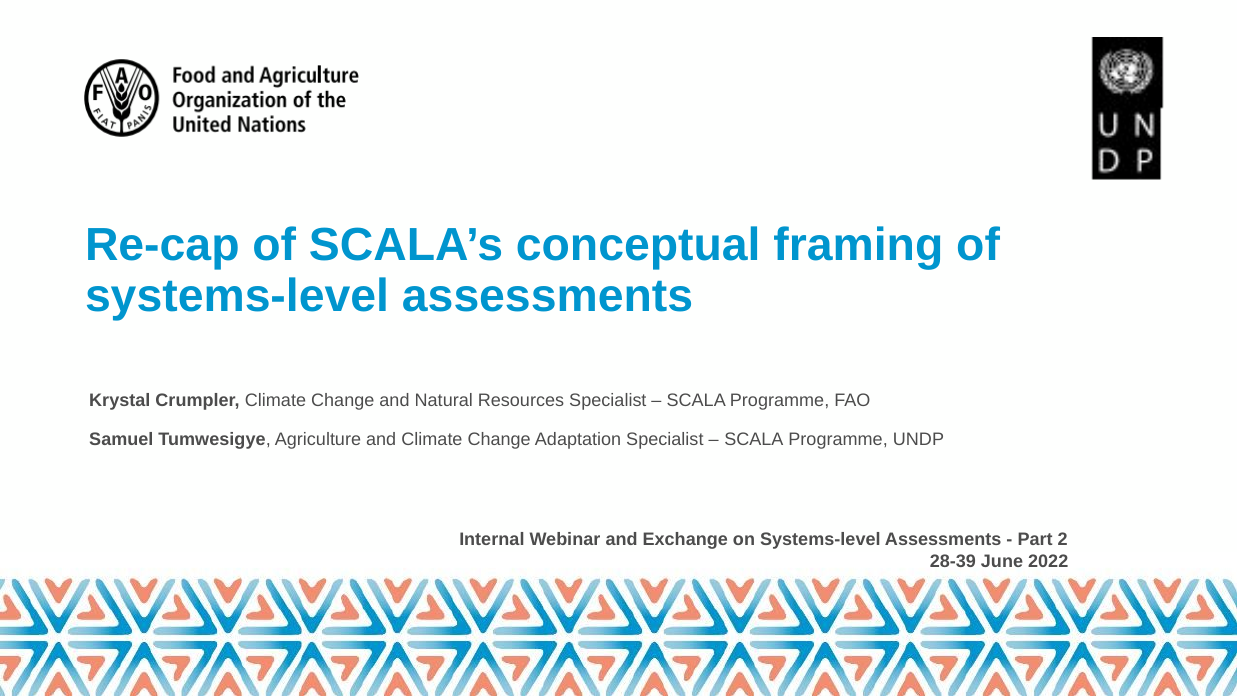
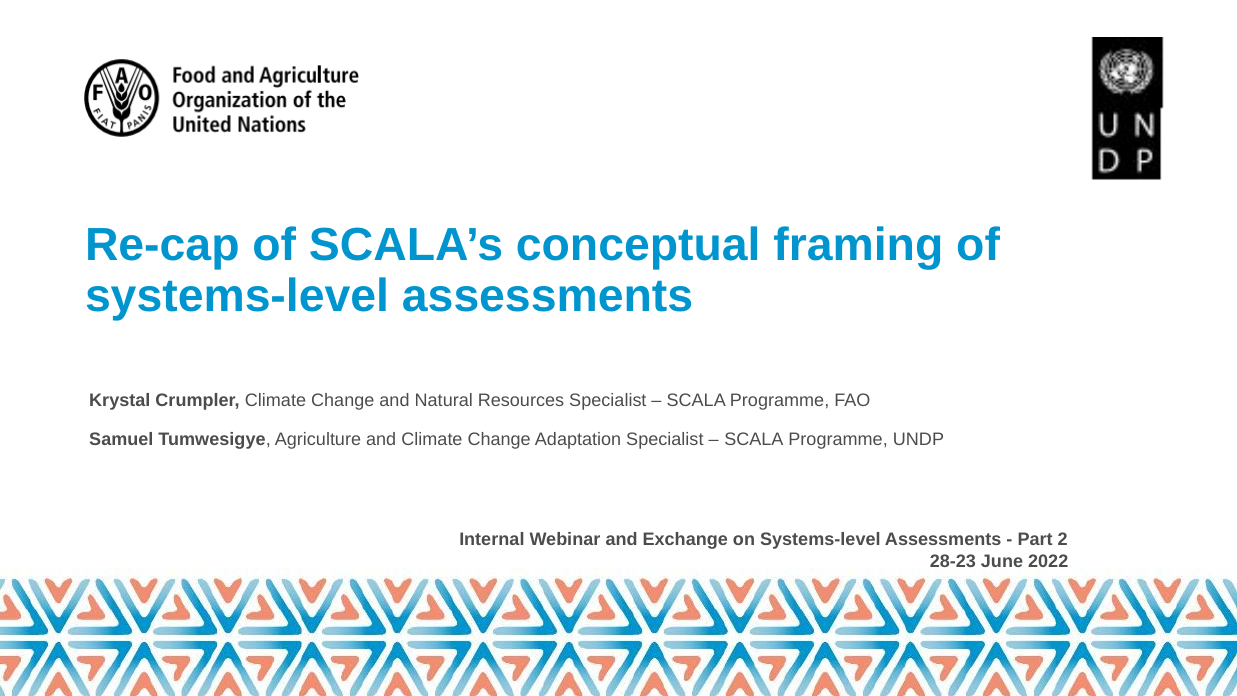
28-39: 28-39 -> 28-23
